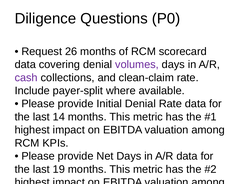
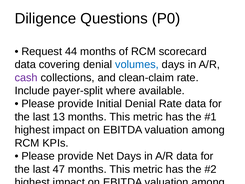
26: 26 -> 44
volumes colour: purple -> blue
14: 14 -> 13
19: 19 -> 47
